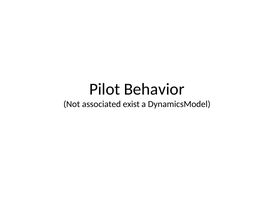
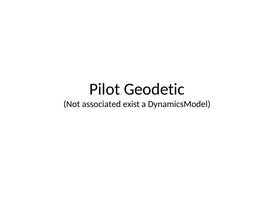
Behavior: Behavior -> Geodetic
